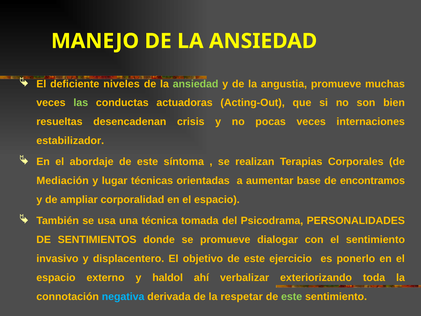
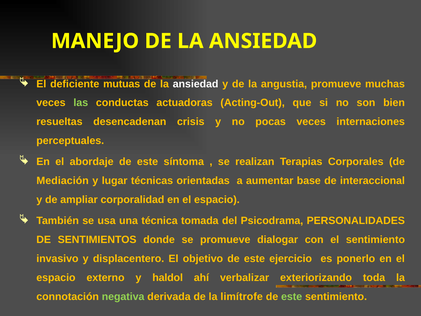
niveles: niveles -> mutuas
ansiedad at (196, 84) colour: light green -> white
estabilizador: estabilizador -> perceptuales
encontramos: encontramos -> interaccional
negativa colour: light blue -> light green
respetar: respetar -> limítrofe
